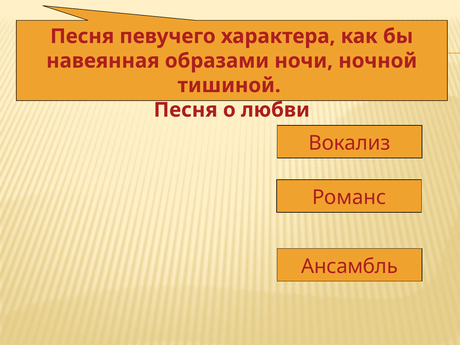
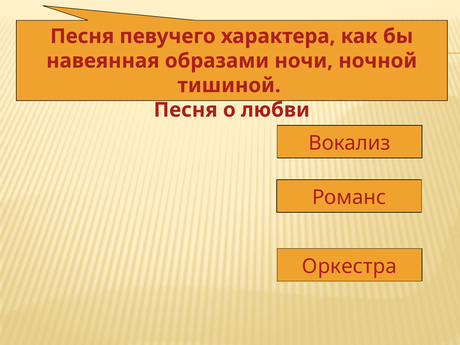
Ансамбль: Ансамбль -> Оркестра
